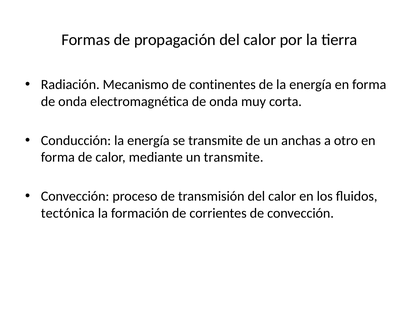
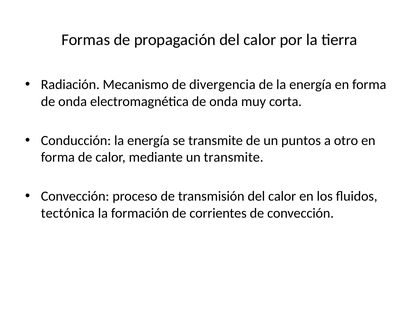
continentes: continentes -> divergencia
anchas: anchas -> puntos
